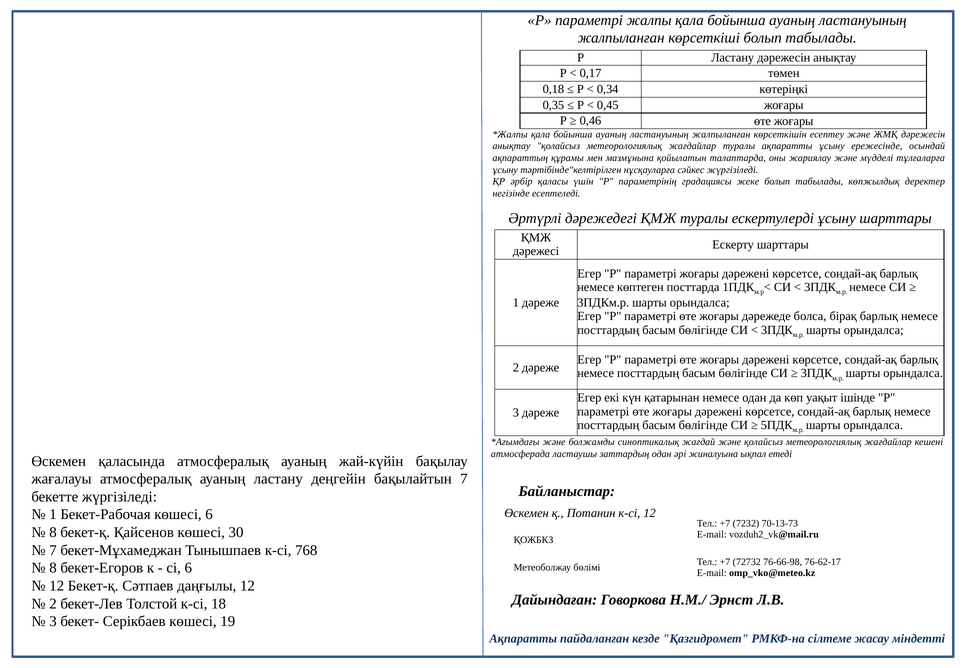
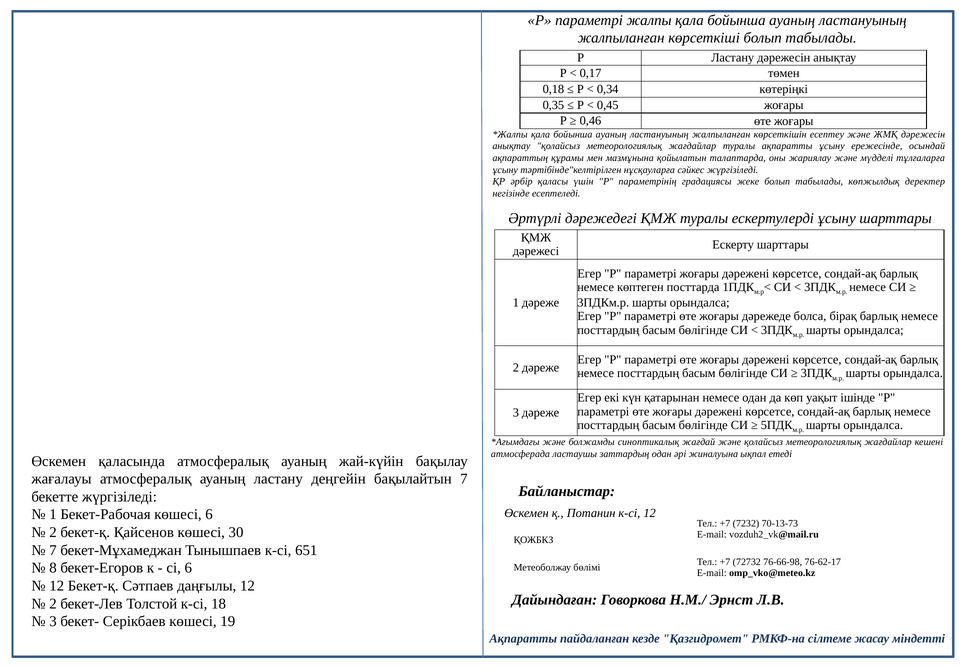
8 at (53, 533): 8 -> 2
768: 768 -> 651
